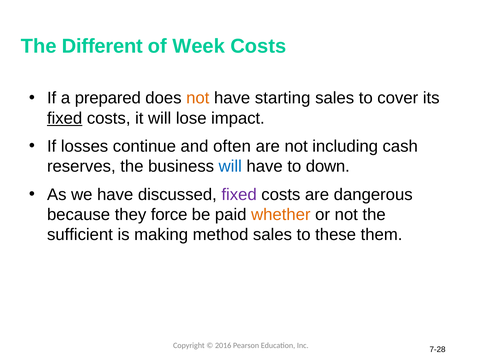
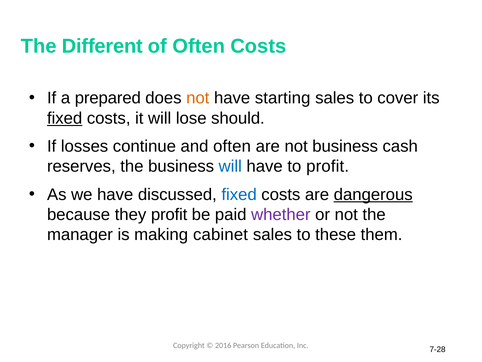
of Week: Week -> Often
impact: impact -> should
not including: including -> business
to down: down -> profit
fixed at (239, 194) colour: purple -> blue
dangerous underline: none -> present
they force: force -> profit
whether colour: orange -> purple
sufficient: sufficient -> manager
method: method -> cabinet
